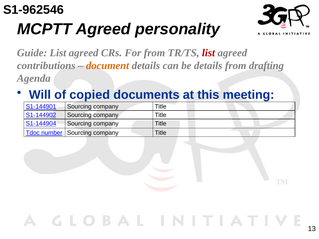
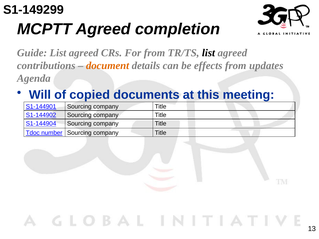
S1-962546: S1-962546 -> S1-149299
personality: personality -> completion
list at (208, 53) colour: red -> black
be details: details -> effects
drafting: drafting -> updates
